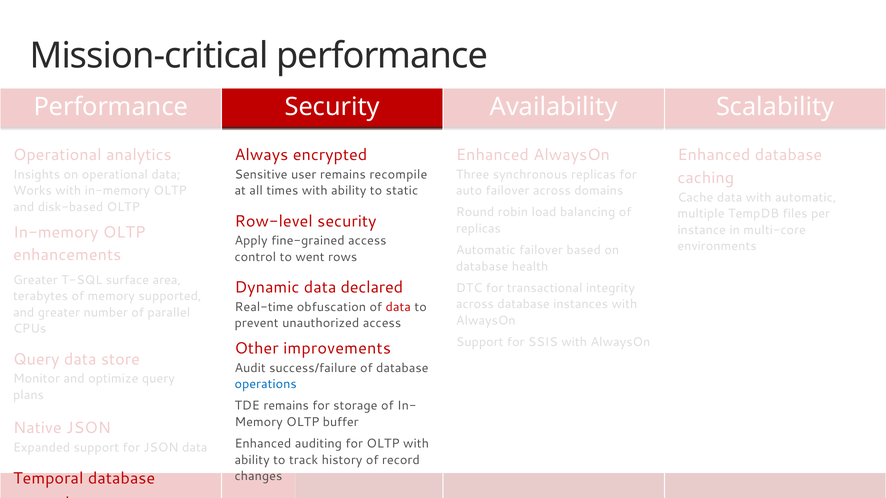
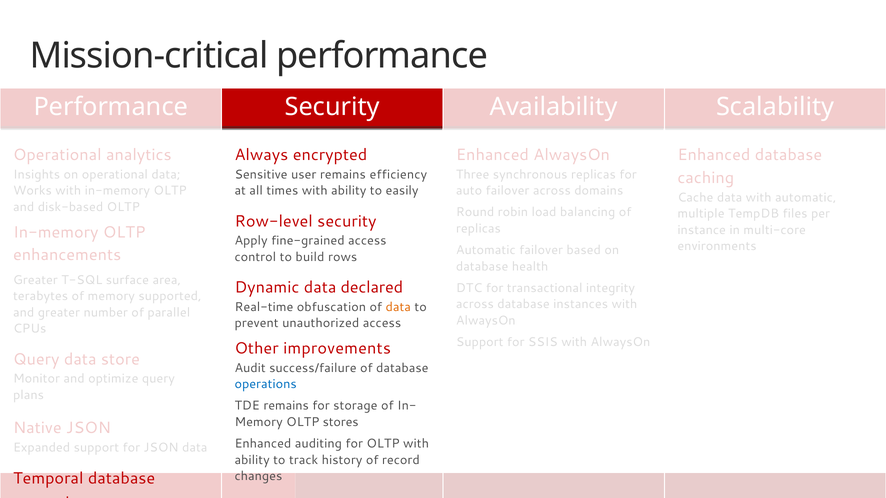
recompile: recompile -> efficiency
static: static -> easily
went: went -> build
data at (398, 307) colour: red -> orange
buffer: buffer -> stores
